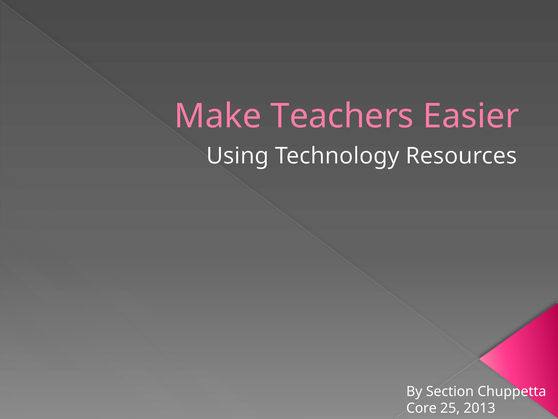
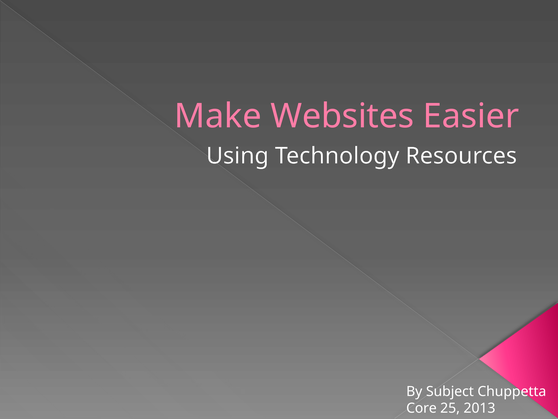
Teachers: Teachers -> Websites
Section: Section -> Subject
